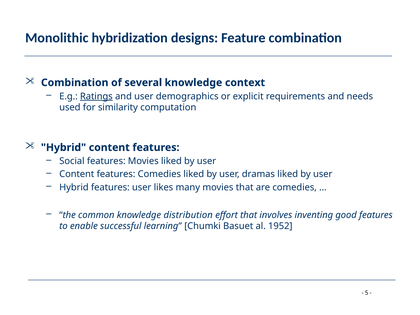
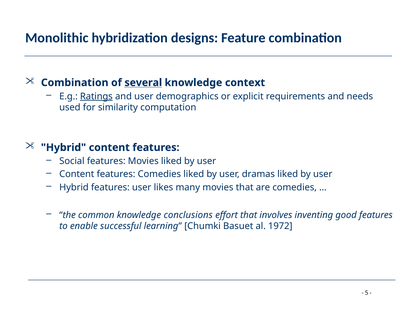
several underline: none -> present
distribution: distribution -> conclusions
1952: 1952 -> 1972
